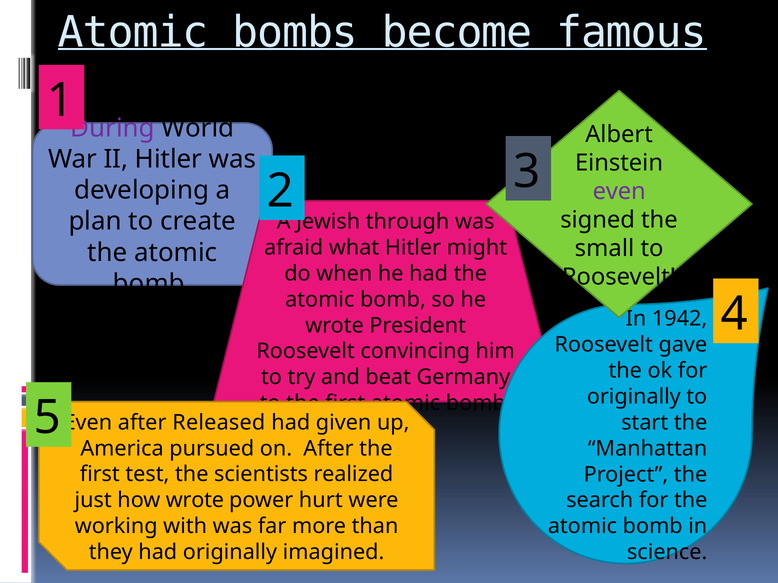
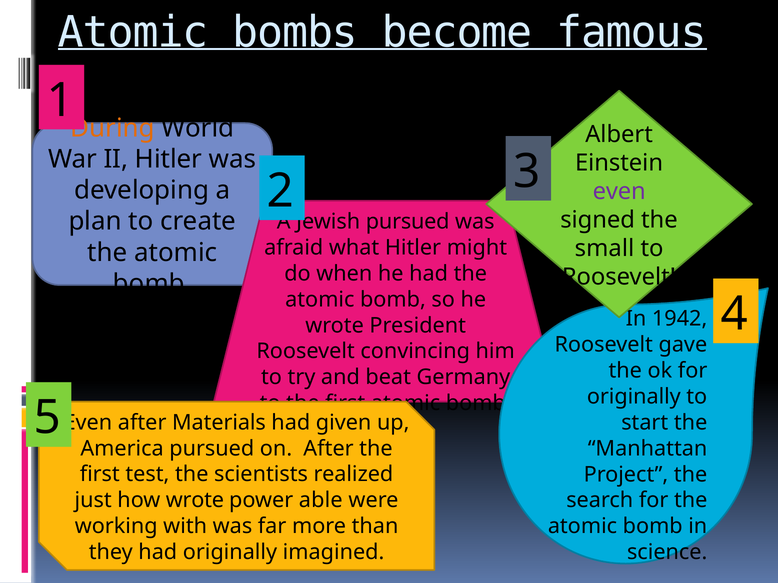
During colour: purple -> orange
Jewish through: through -> pursued
Released: Released -> Materials
hurt: hurt -> able
